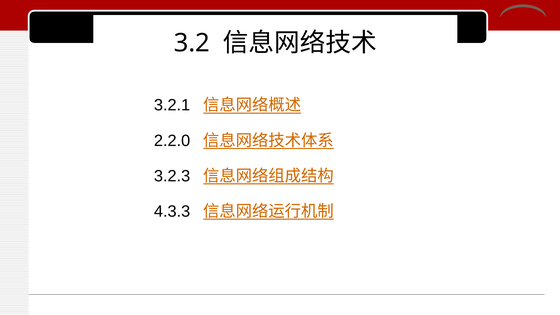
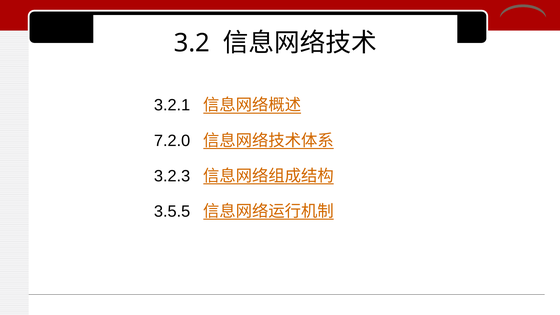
2.2.0: 2.2.0 -> 7.2.0
4.3.3: 4.3.3 -> 3.5.5
